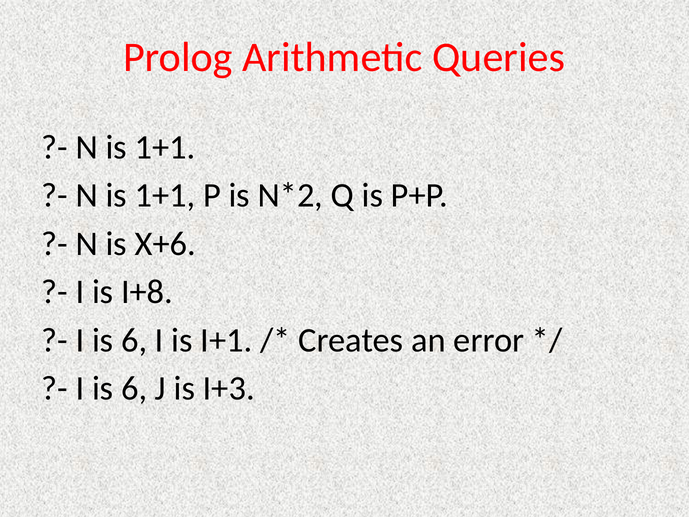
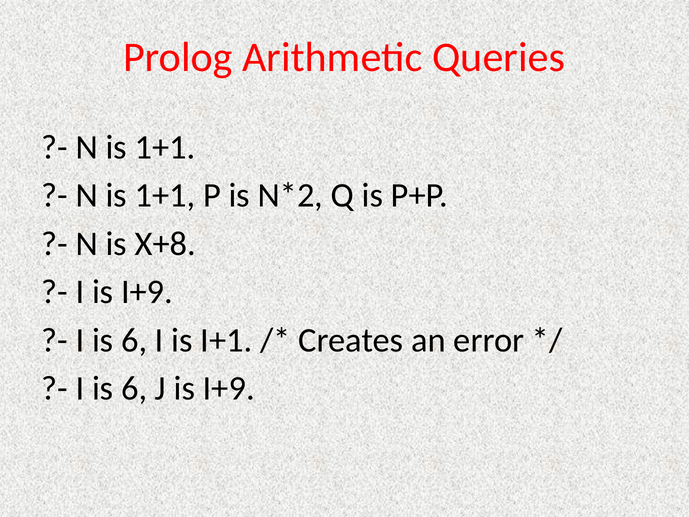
X+6: X+6 -> X+8
I is I+8: I+8 -> I+9
J is I+3: I+3 -> I+9
